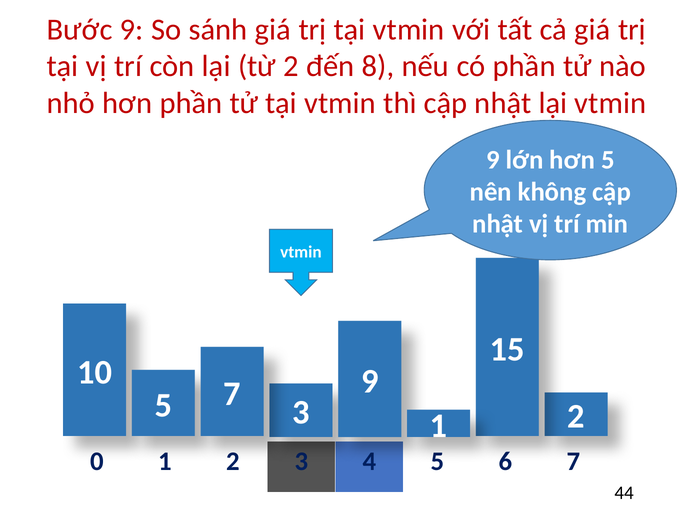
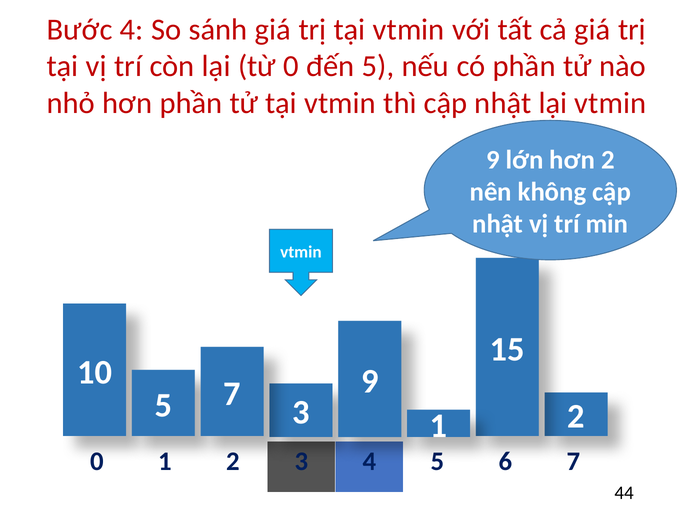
Bước 9: 9 -> 4
từ 2: 2 -> 0
đến 8: 8 -> 5
hơn 5: 5 -> 2
